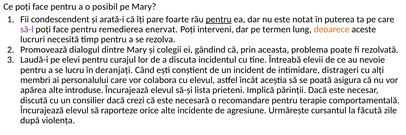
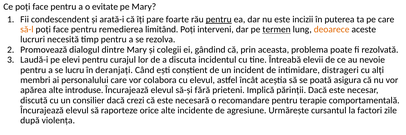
posibil: posibil -> evitate
notat: notat -> incizii
să-l colour: purple -> orange
enervat: enervat -> limitând
termen underline: none -> present
lista: lista -> fără
făcută: făcută -> factori
